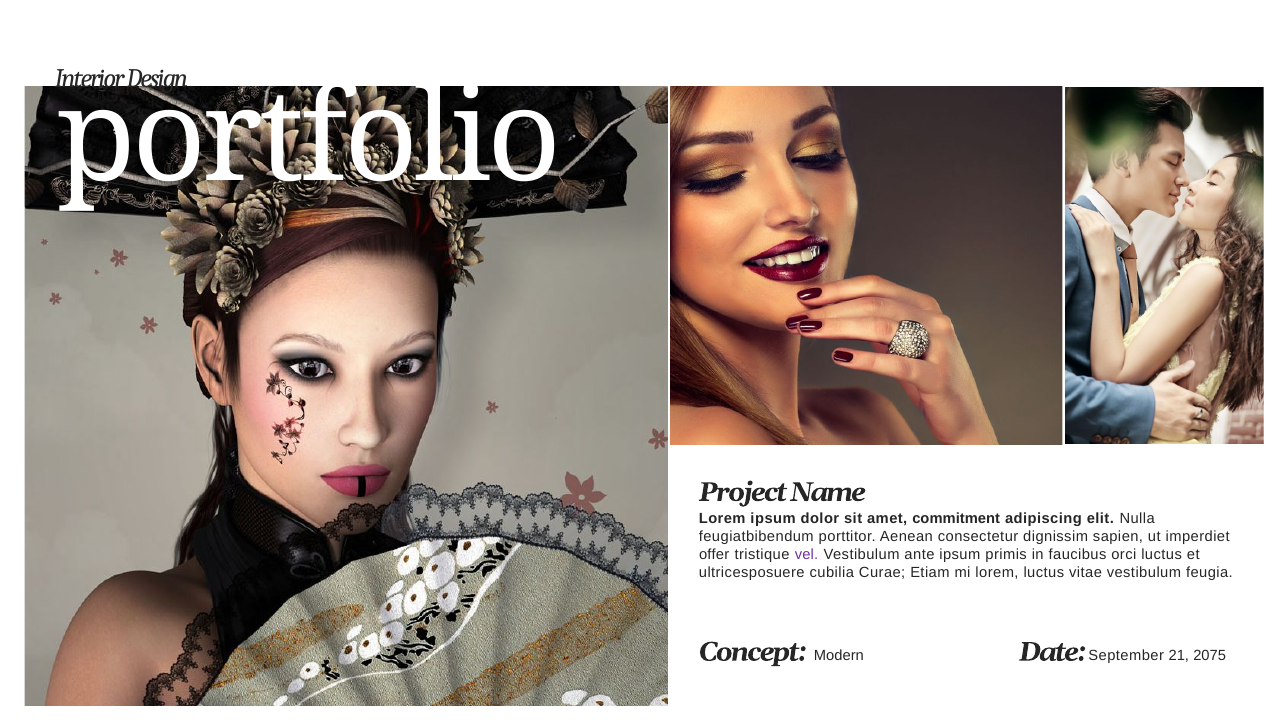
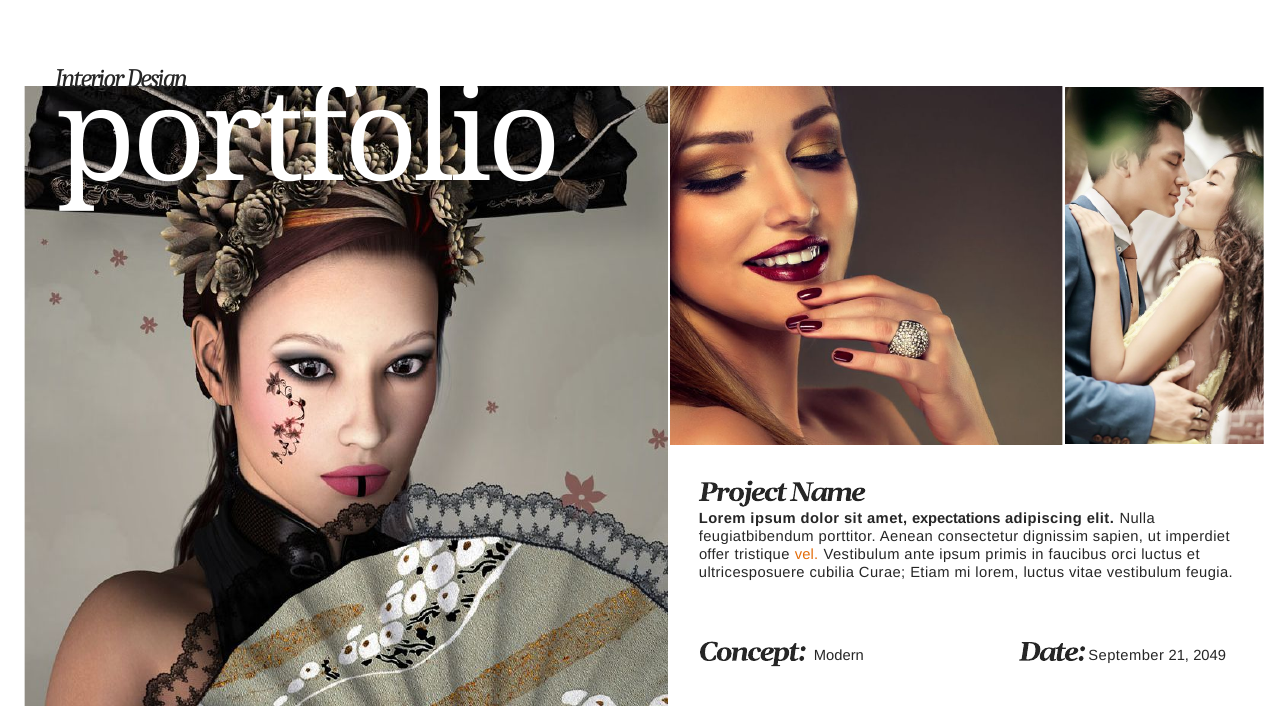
commitment: commitment -> expectations
vel colour: purple -> orange
2075: 2075 -> 2049
